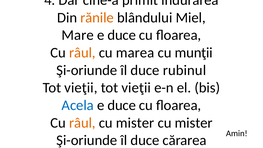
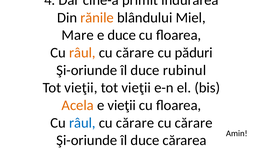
marea at (135, 53): marea -> cărare
munţii: munţii -> păduri
Acela colour: blue -> orange
duce at (122, 105): duce -> vieţii
râul at (82, 123) colour: orange -> blue
mister at (135, 123): mister -> cărare
mister at (194, 123): mister -> cărare
